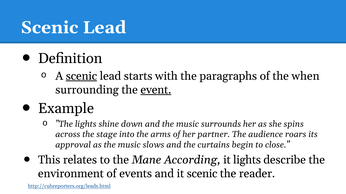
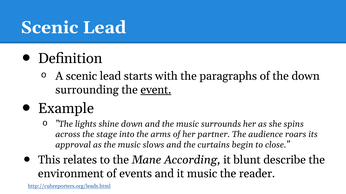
scenic at (81, 76) underline: present -> none
the when: when -> down
it lights: lights -> blunt
it scenic: scenic -> music
